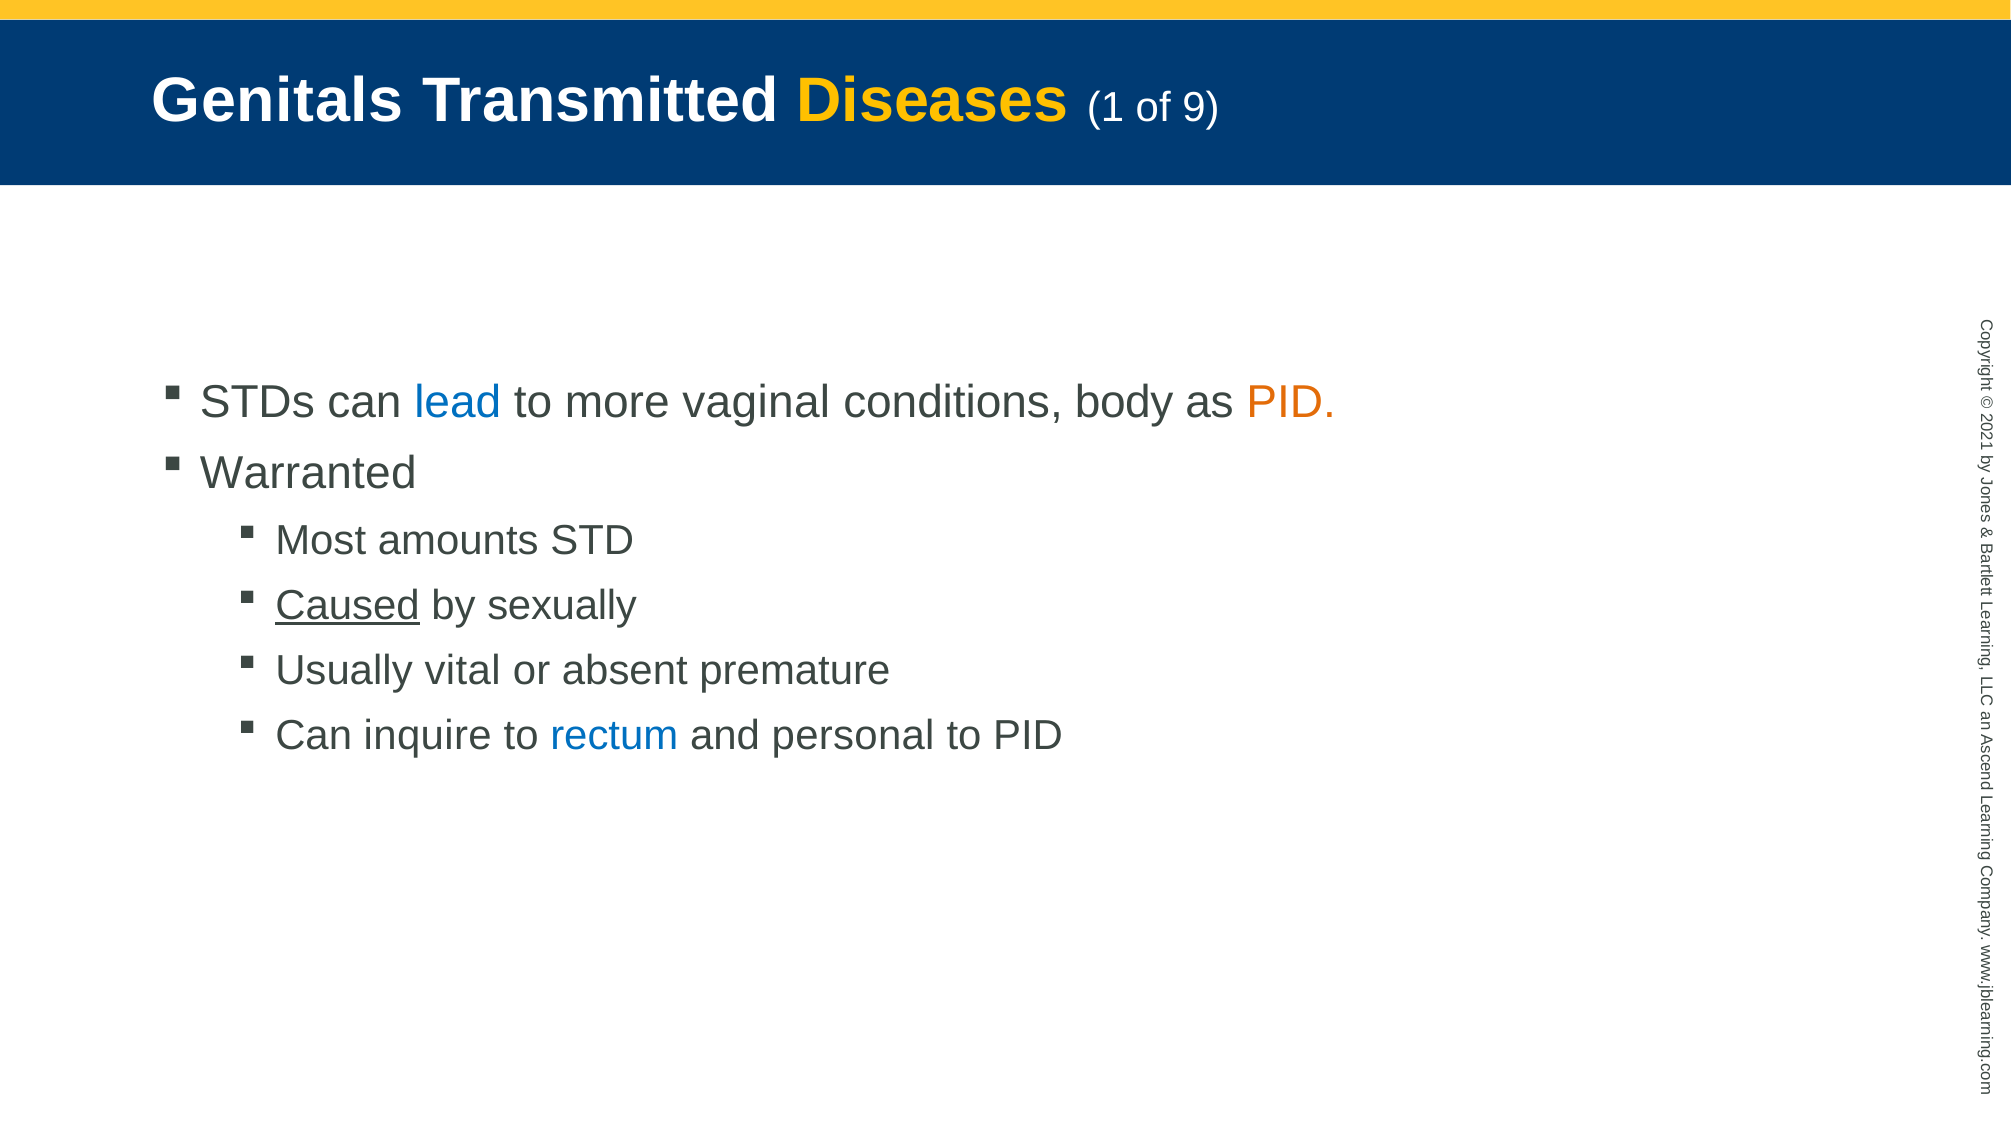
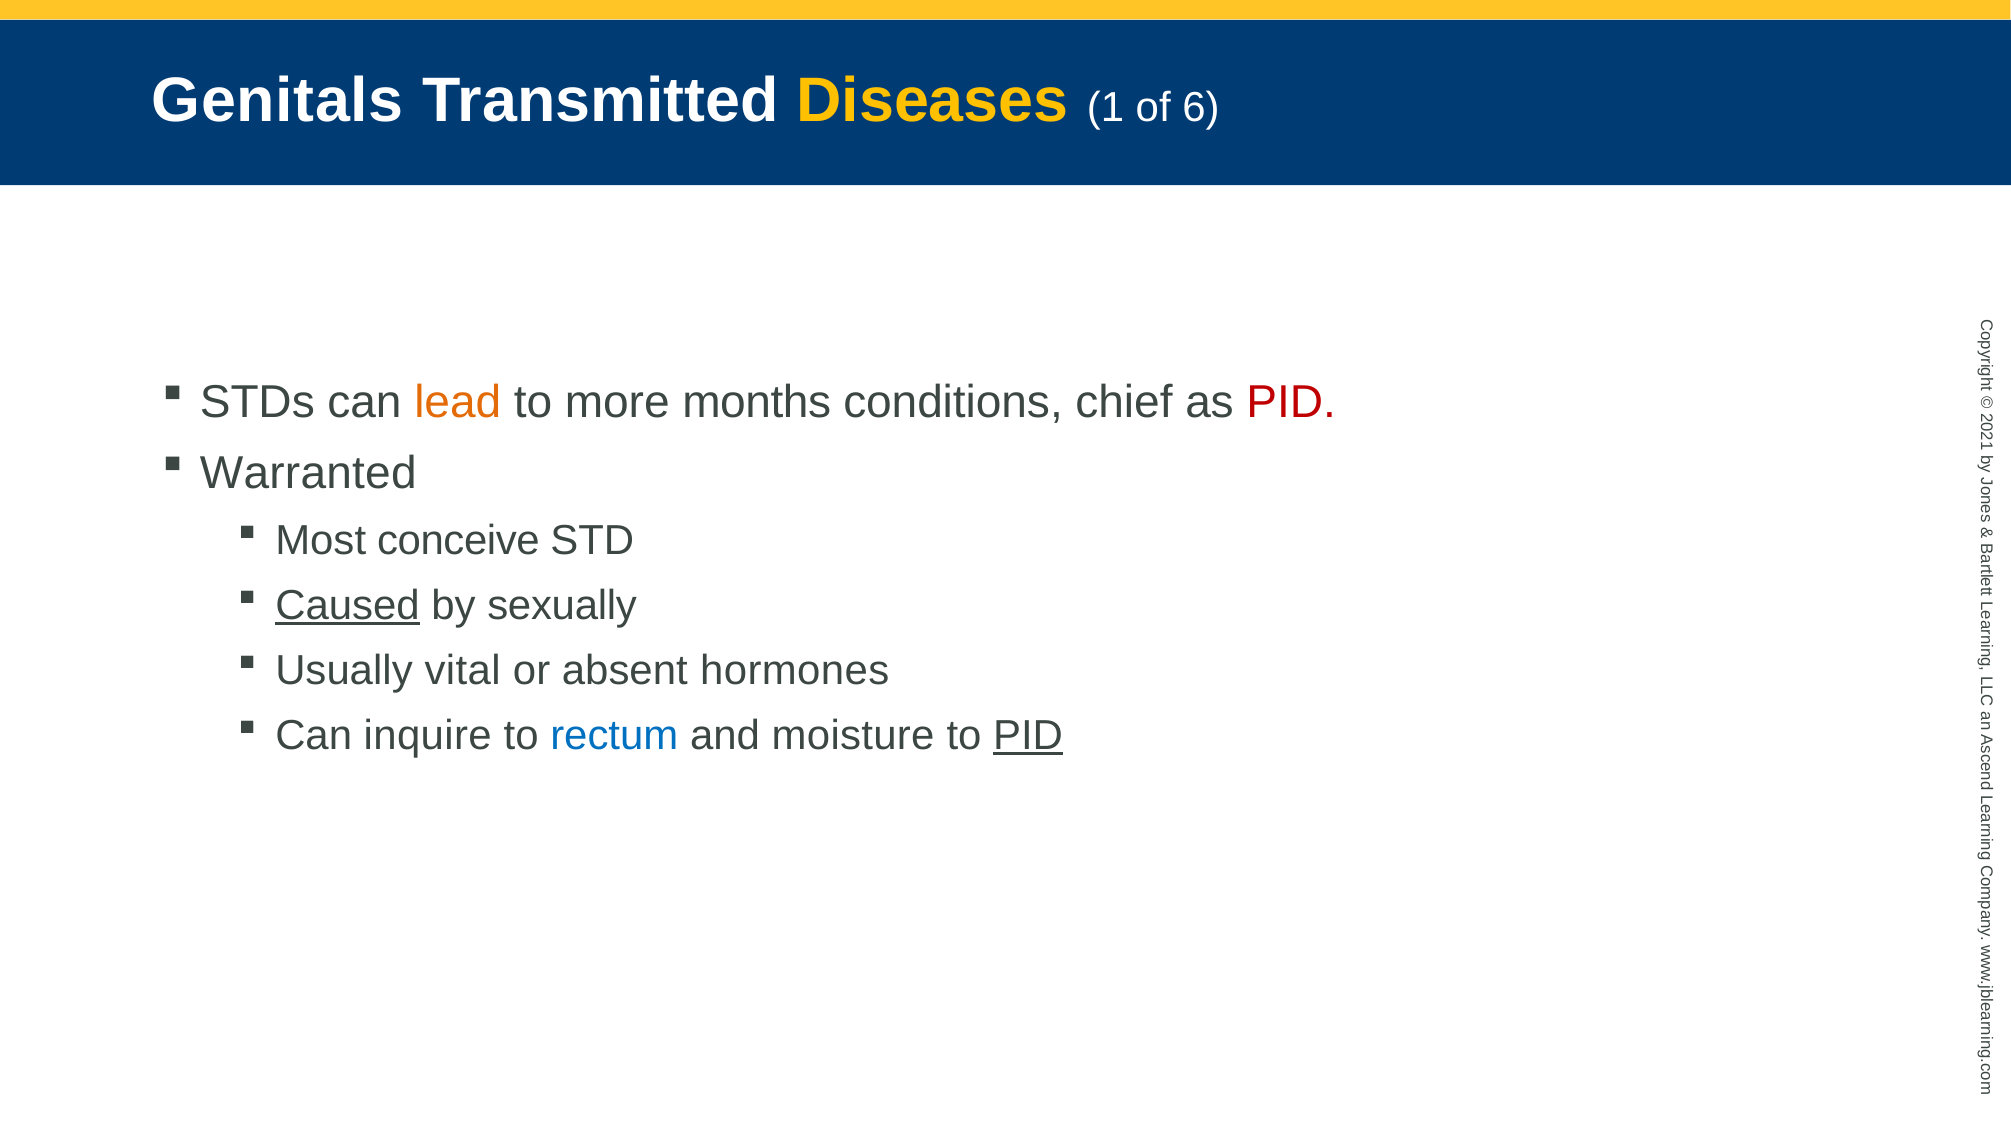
9: 9 -> 6
lead colour: blue -> orange
vaginal: vaginal -> months
body: body -> chief
PID at (1291, 402) colour: orange -> red
amounts: amounts -> conceive
premature: premature -> hormones
personal: personal -> moisture
PID at (1028, 735) underline: none -> present
